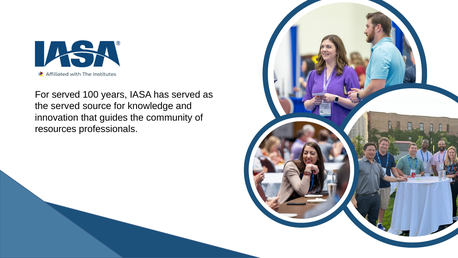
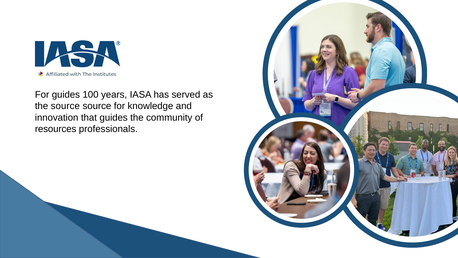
For served: served -> guides
the served: served -> source
